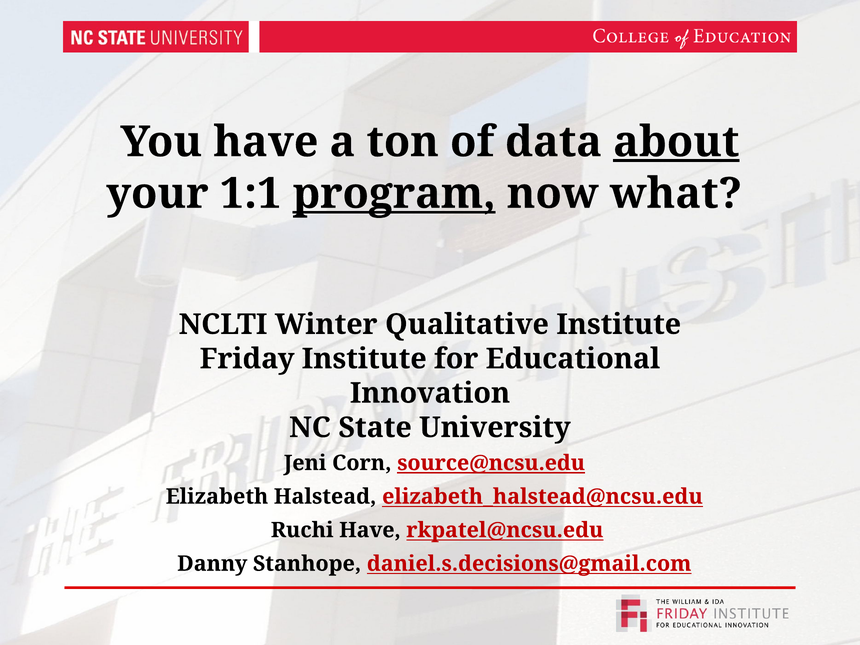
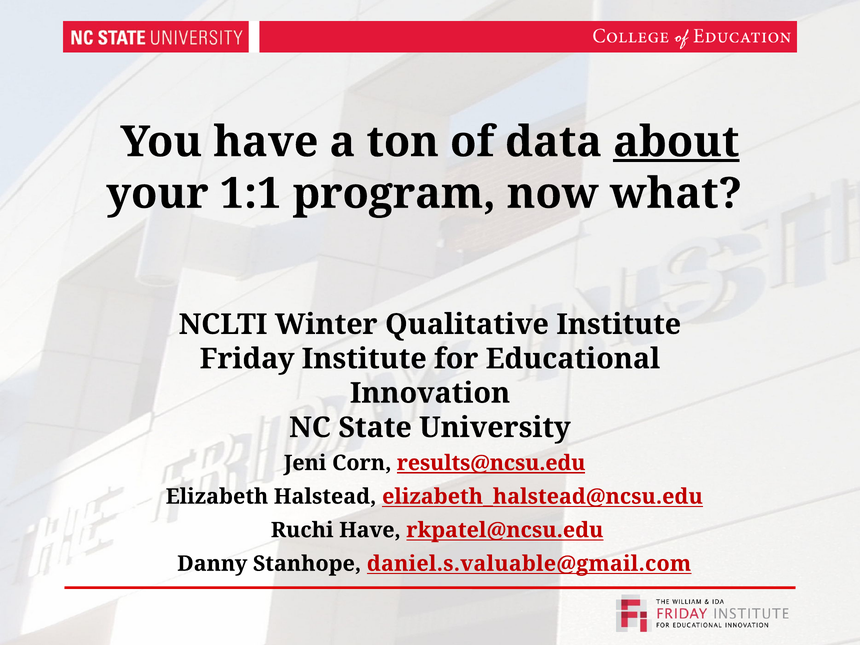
program underline: present -> none
source@ncsu.edu: source@ncsu.edu -> results@ncsu.edu
daniel.s.decisions@gmail.com: daniel.s.decisions@gmail.com -> daniel.s.valuable@gmail.com
